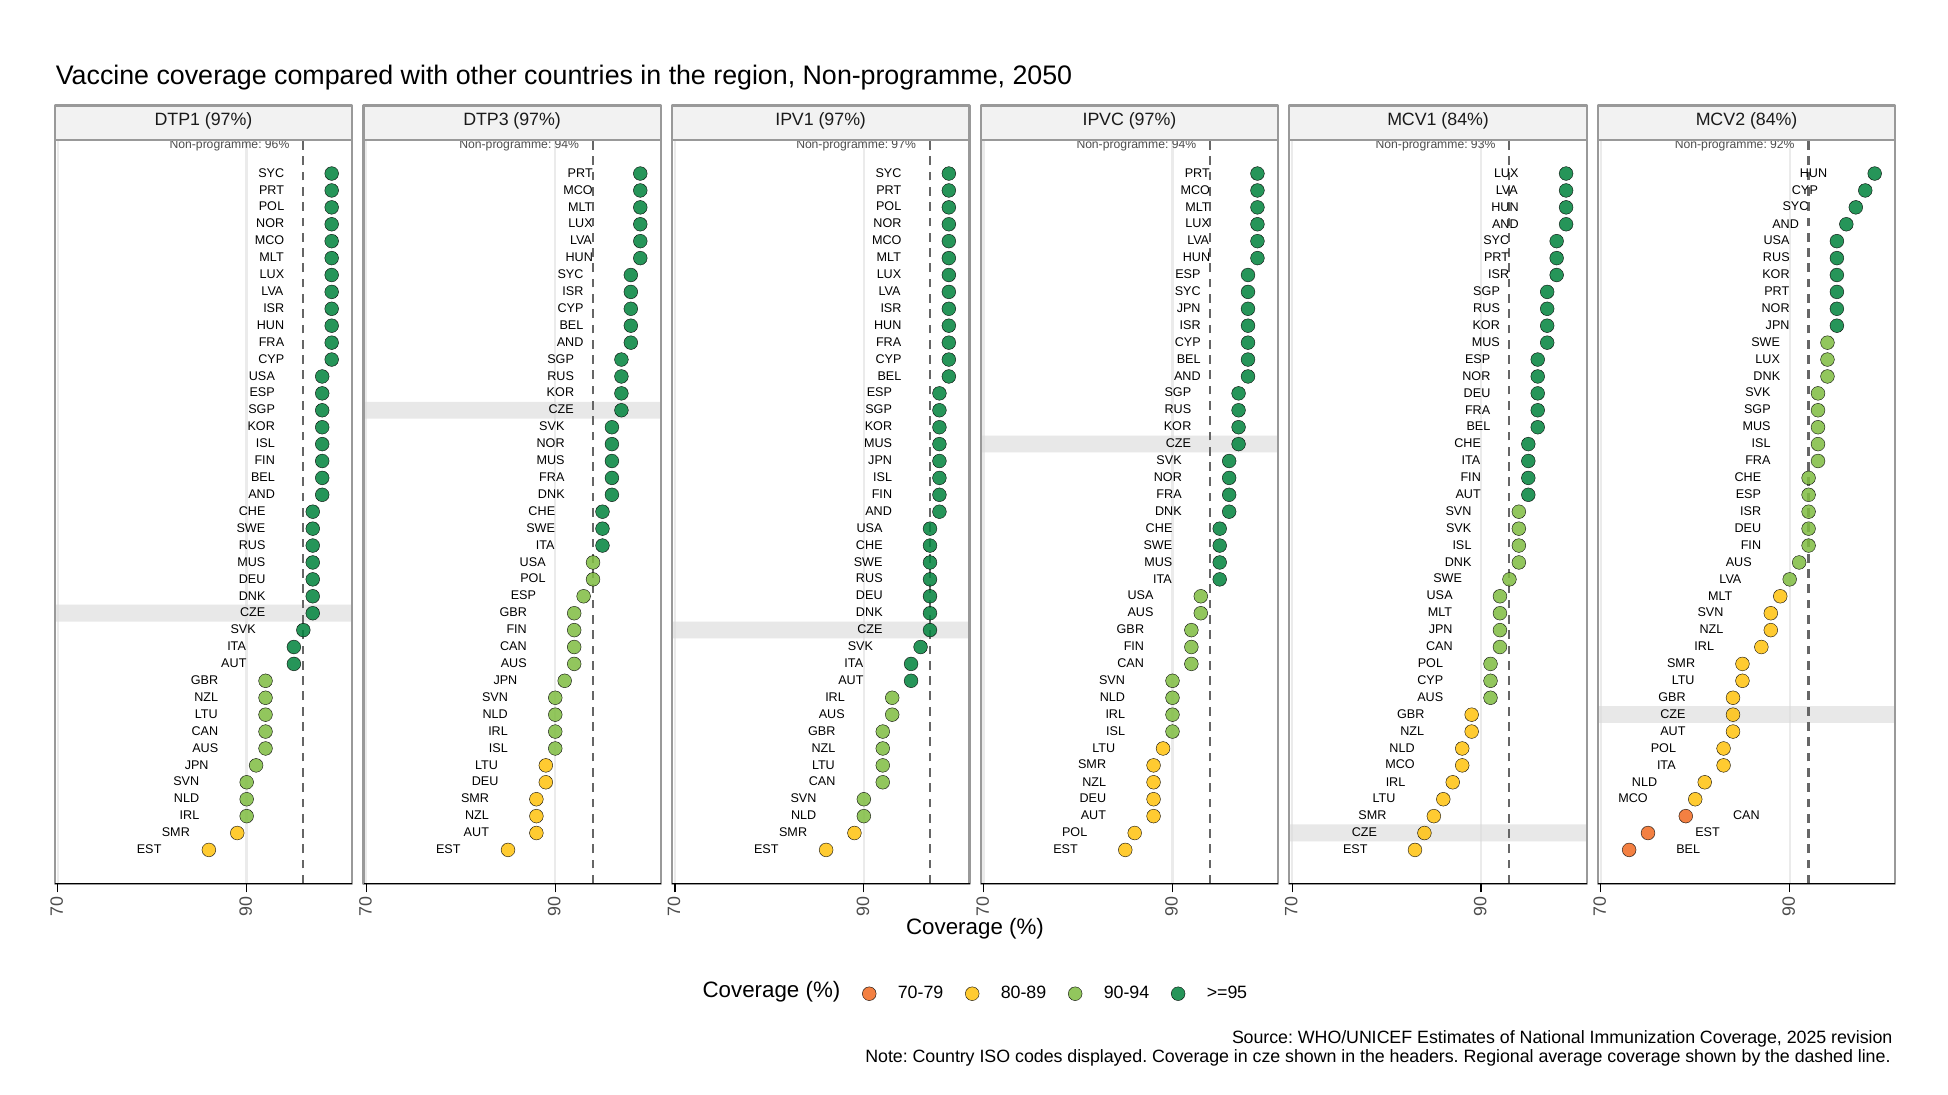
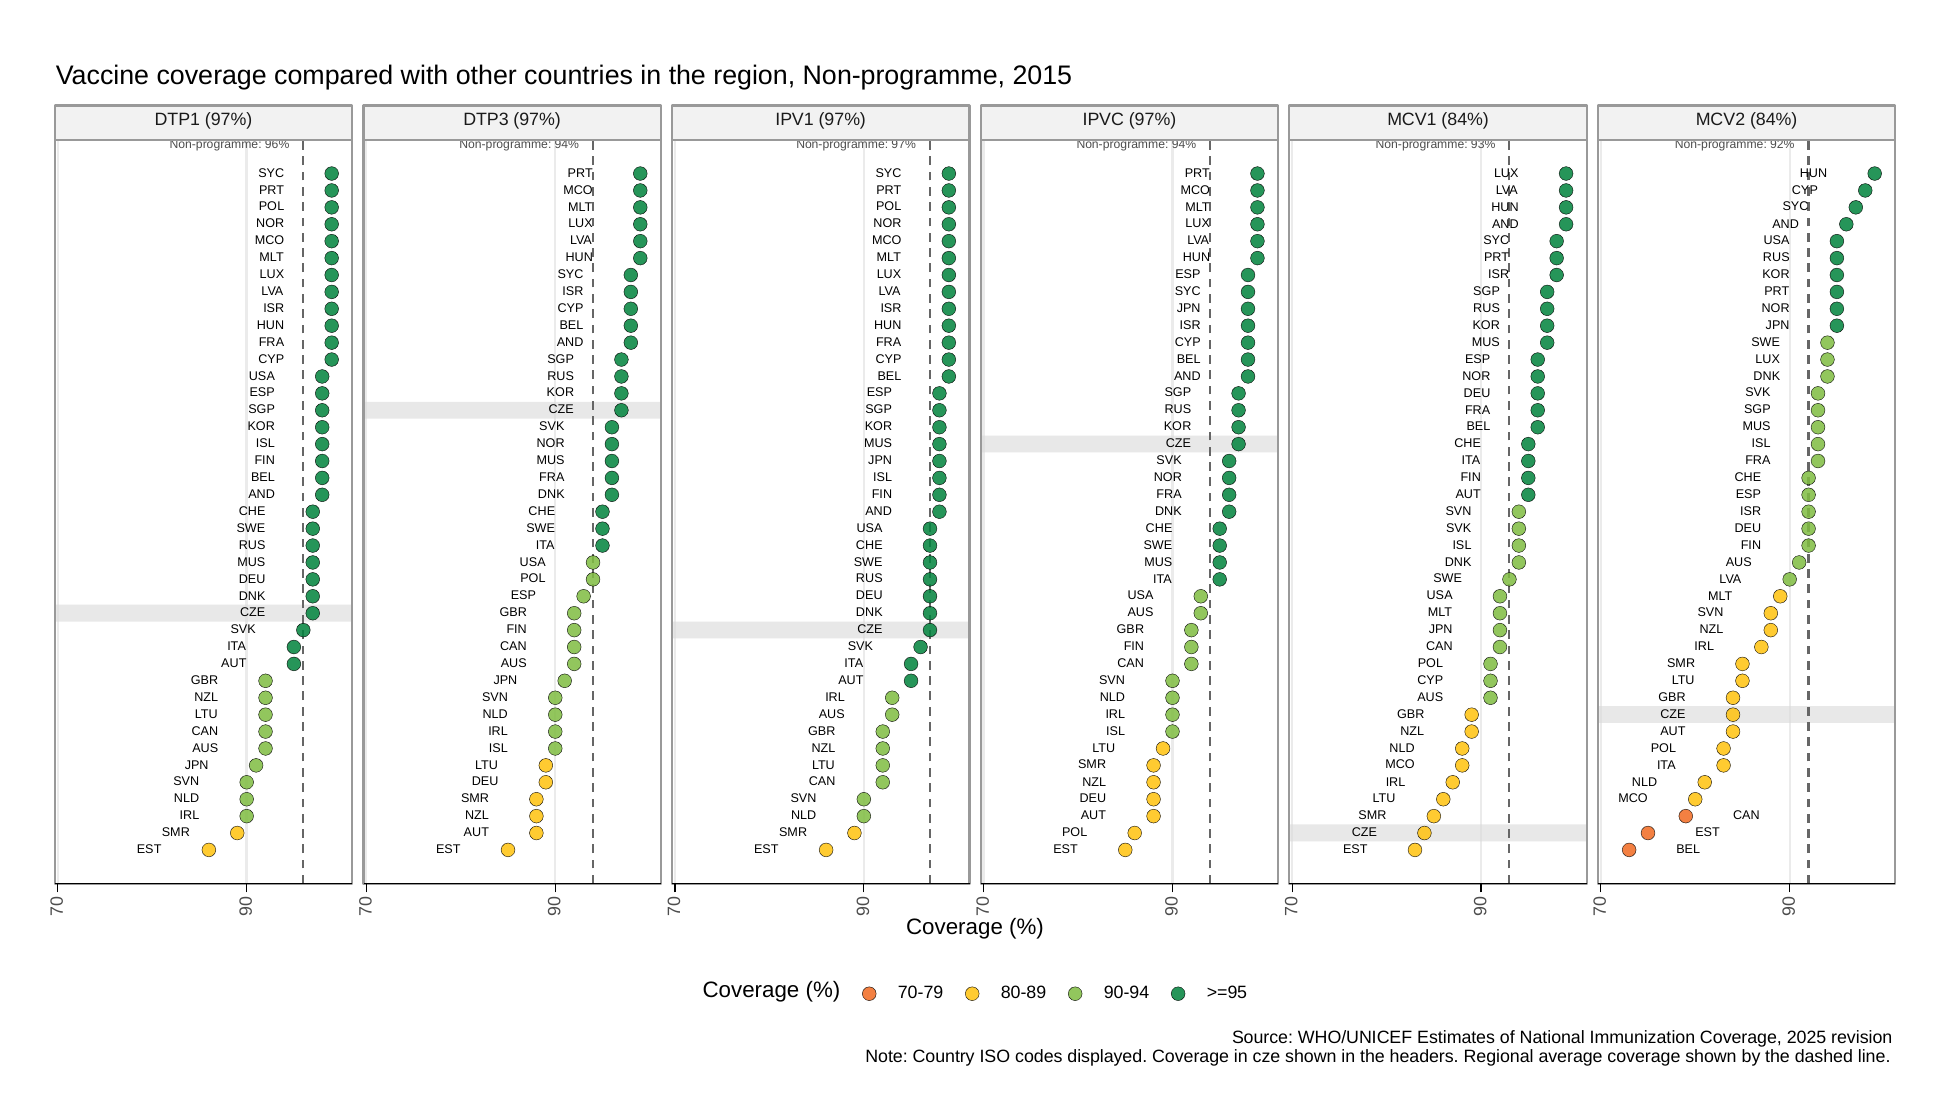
2050: 2050 -> 2015
